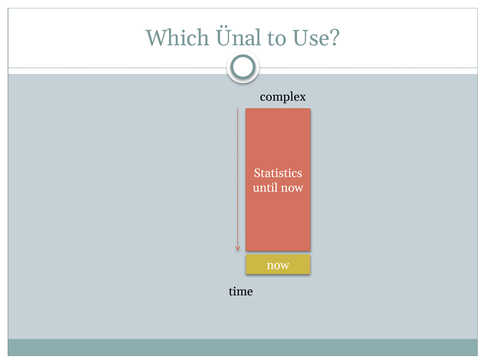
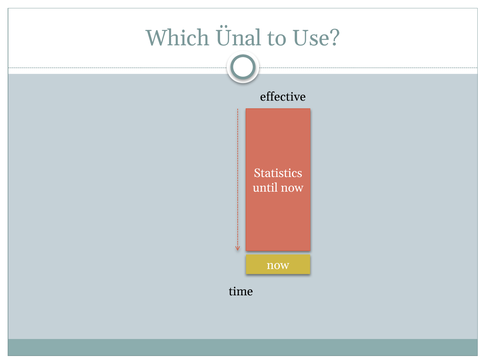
complex: complex -> effective
